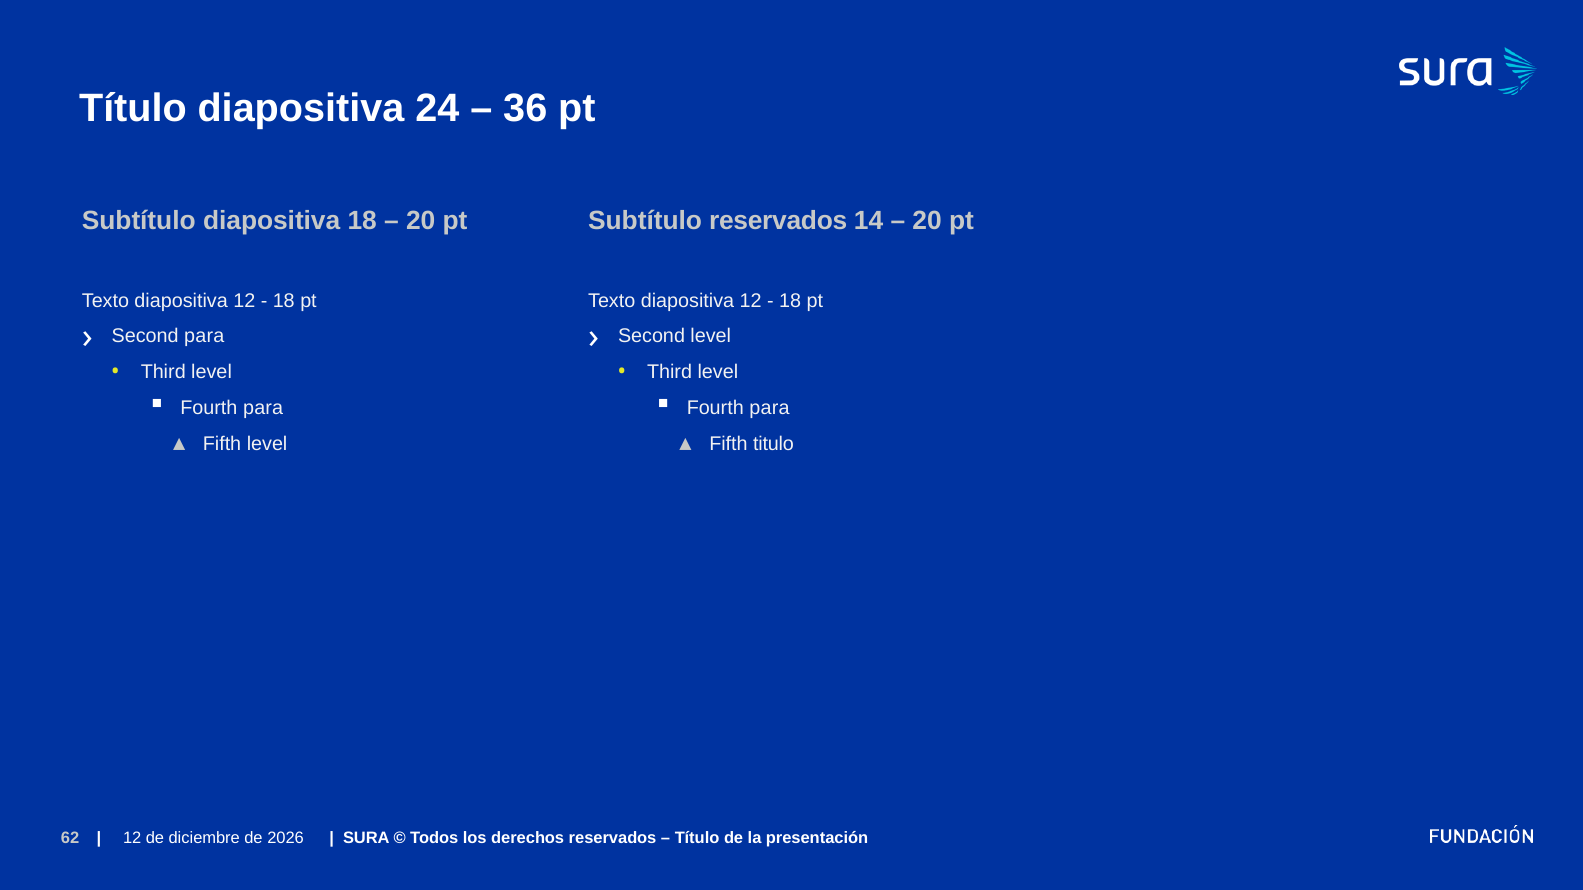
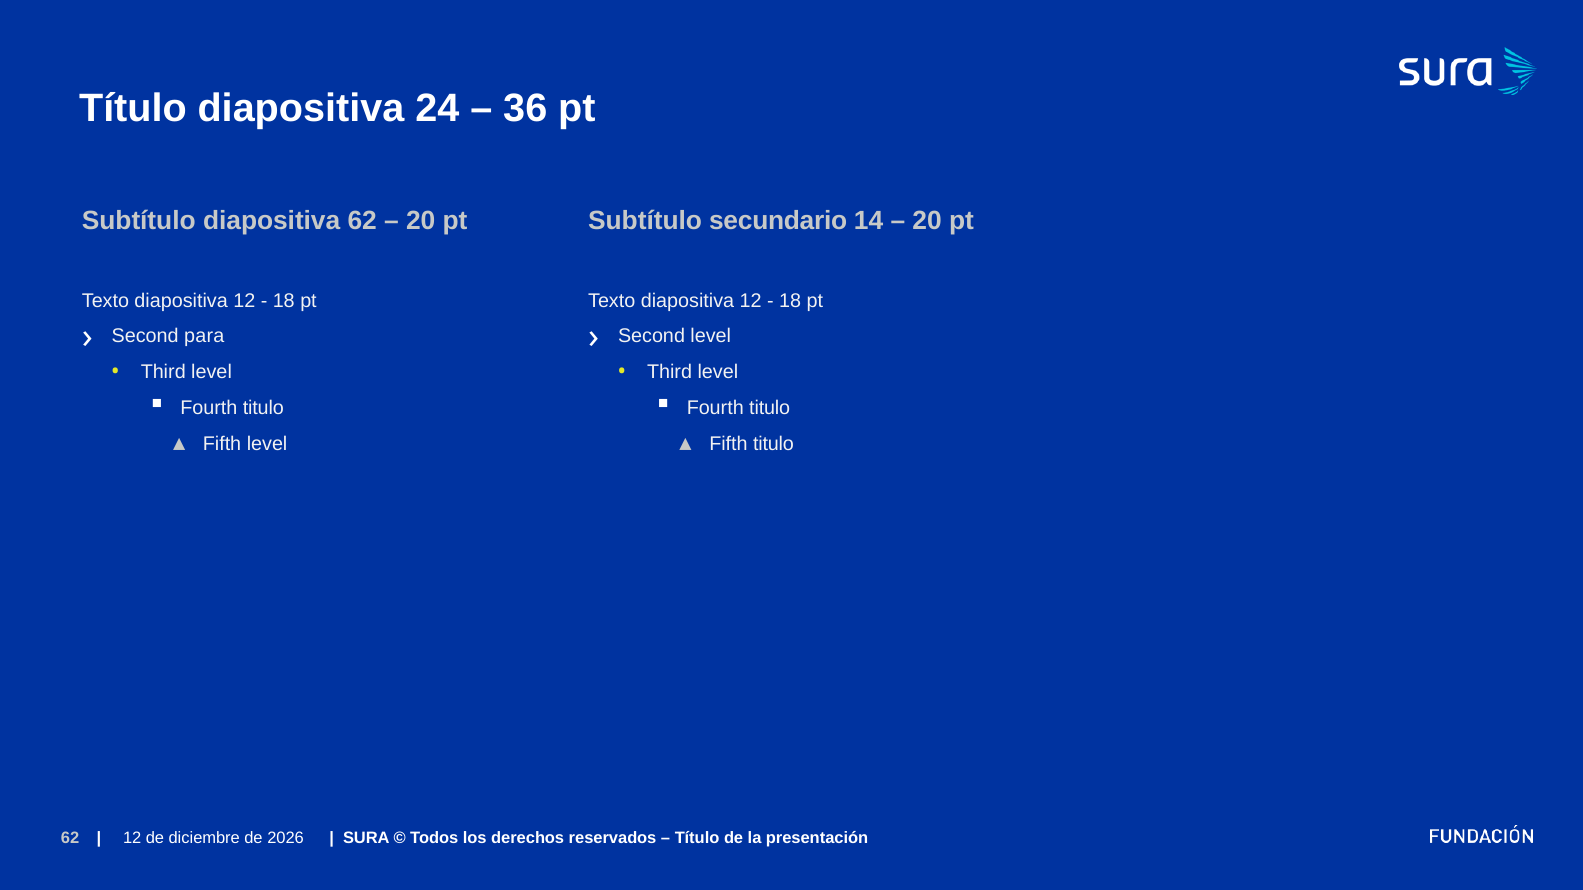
diapositiva 18: 18 -> 62
Subtítulo reservados: reservados -> secundario
para at (263, 408): para -> titulo
para at (769, 408): para -> titulo
